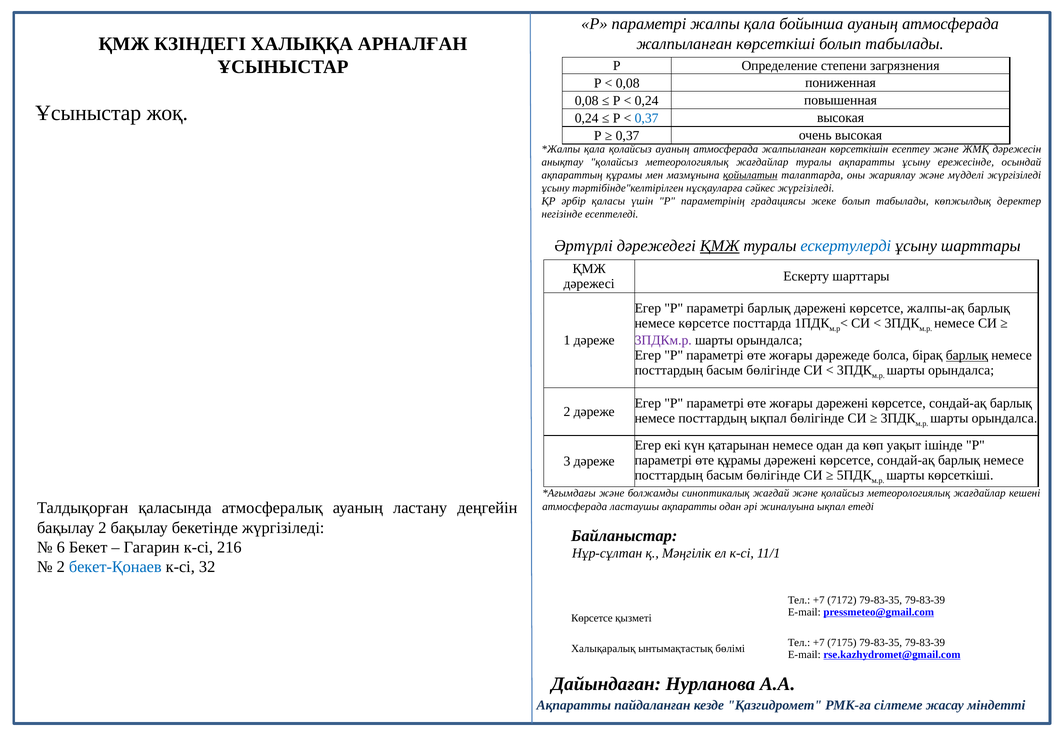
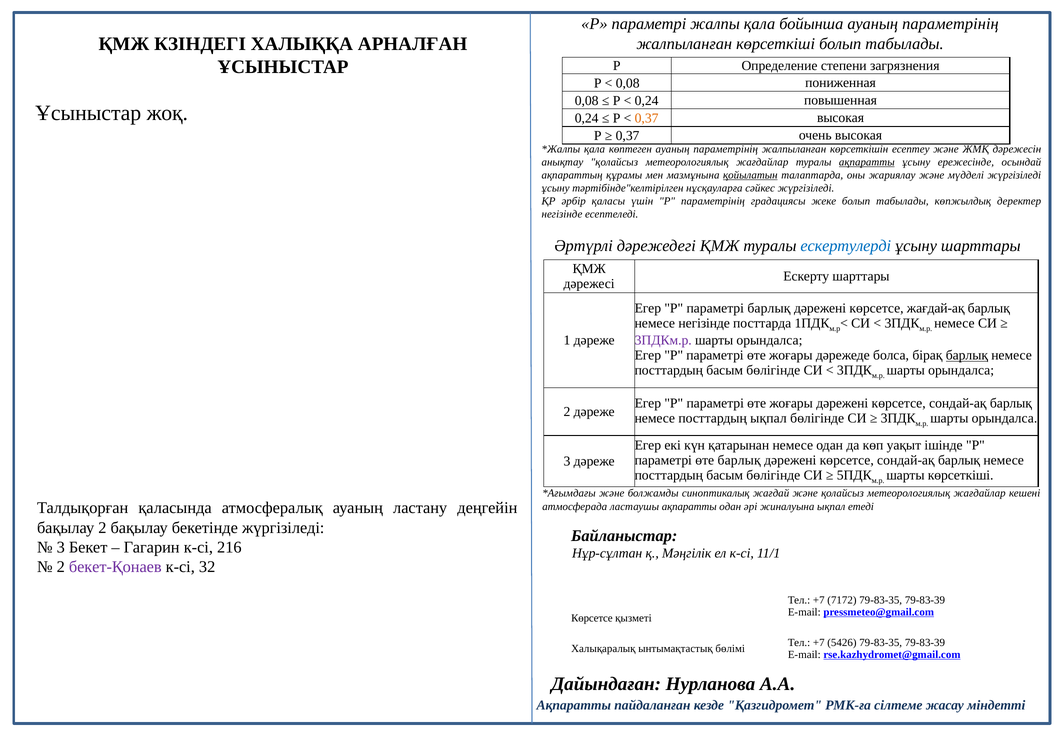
бойынша ауаның атмосферада: атмосферада -> параметрінің
0,37 at (647, 118) colour: blue -> orange
қала қолайсыз: қолайсыз -> көптеген
атмосферада at (726, 149): атмосферада -> параметрінің
ақпаратты at (867, 162) underline: none -> present
ҚМЖ at (720, 246) underline: present -> none
жалпы-ақ: жалпы-ақ -> жағдай-ақ
немесе көрсетсе: көрсетсе -> негізінде
өте құрамы: құрамы -> барлық
6 at (61, 548): 6 -> 3
бекет-Қонаев colour: blue -> purple
7175: 7175 -> 5426
